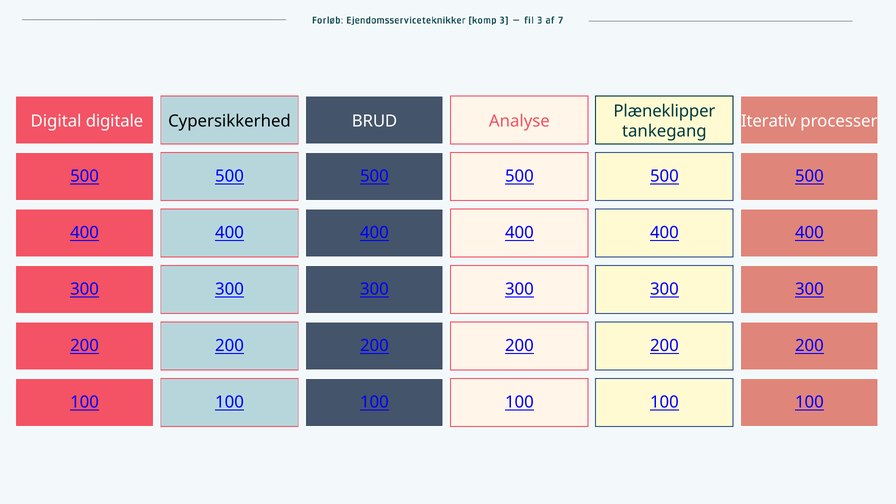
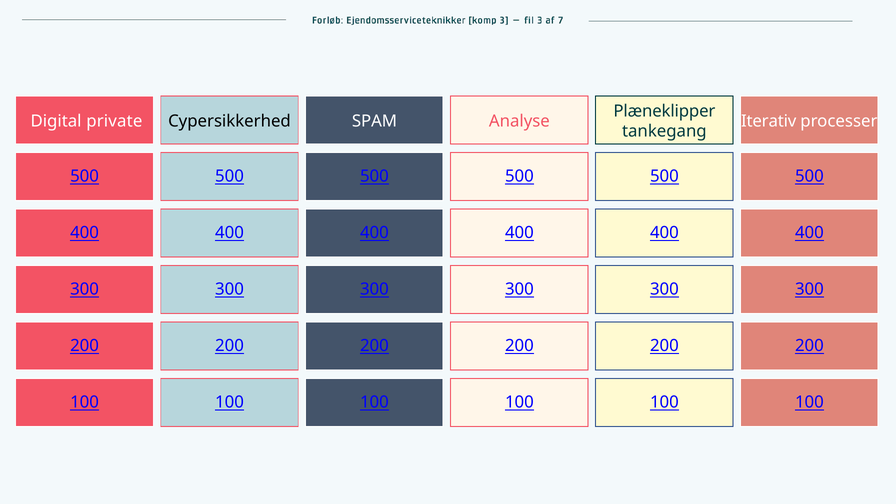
digitale: digitale -> private
BRUD: BRUD -> SPAM
